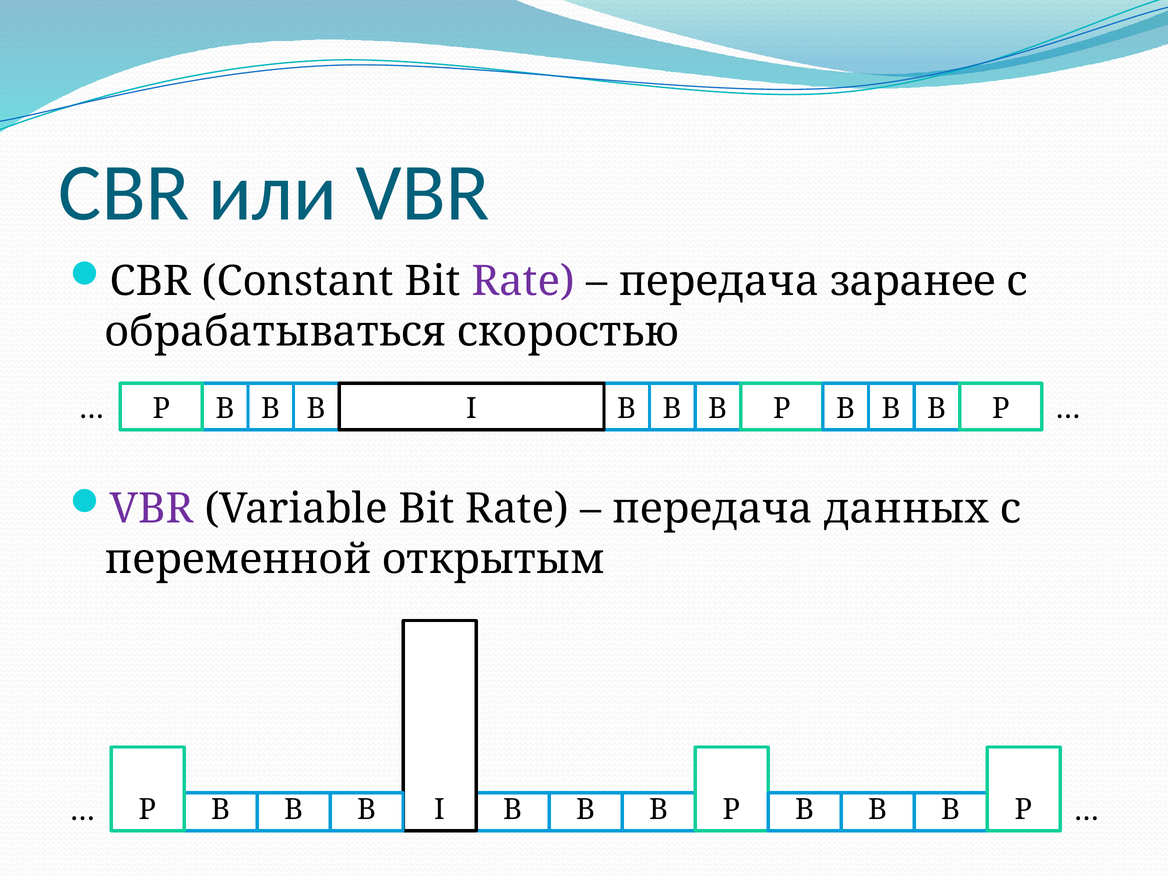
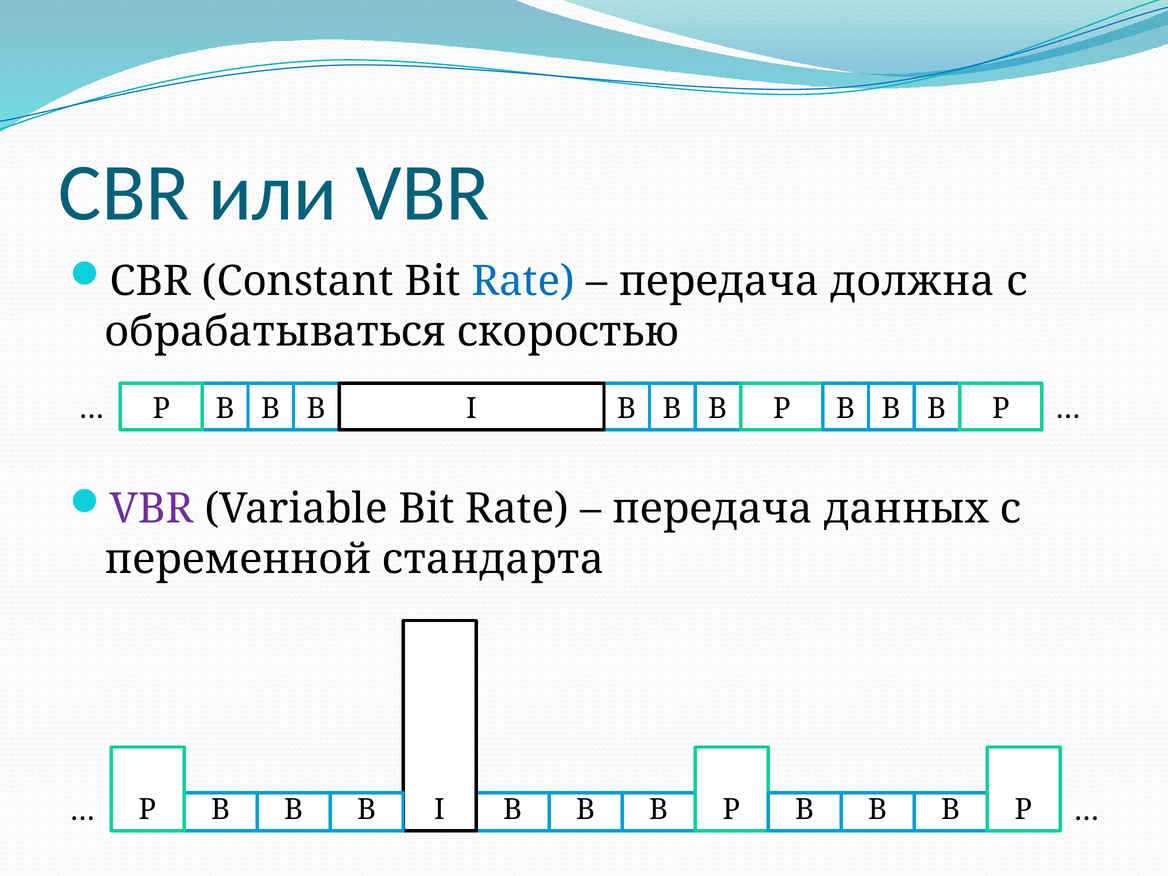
Rate at (523, 281) colour: purple -> blue
заранее: заранее -> должна
открытым: открытым -> стандарта
